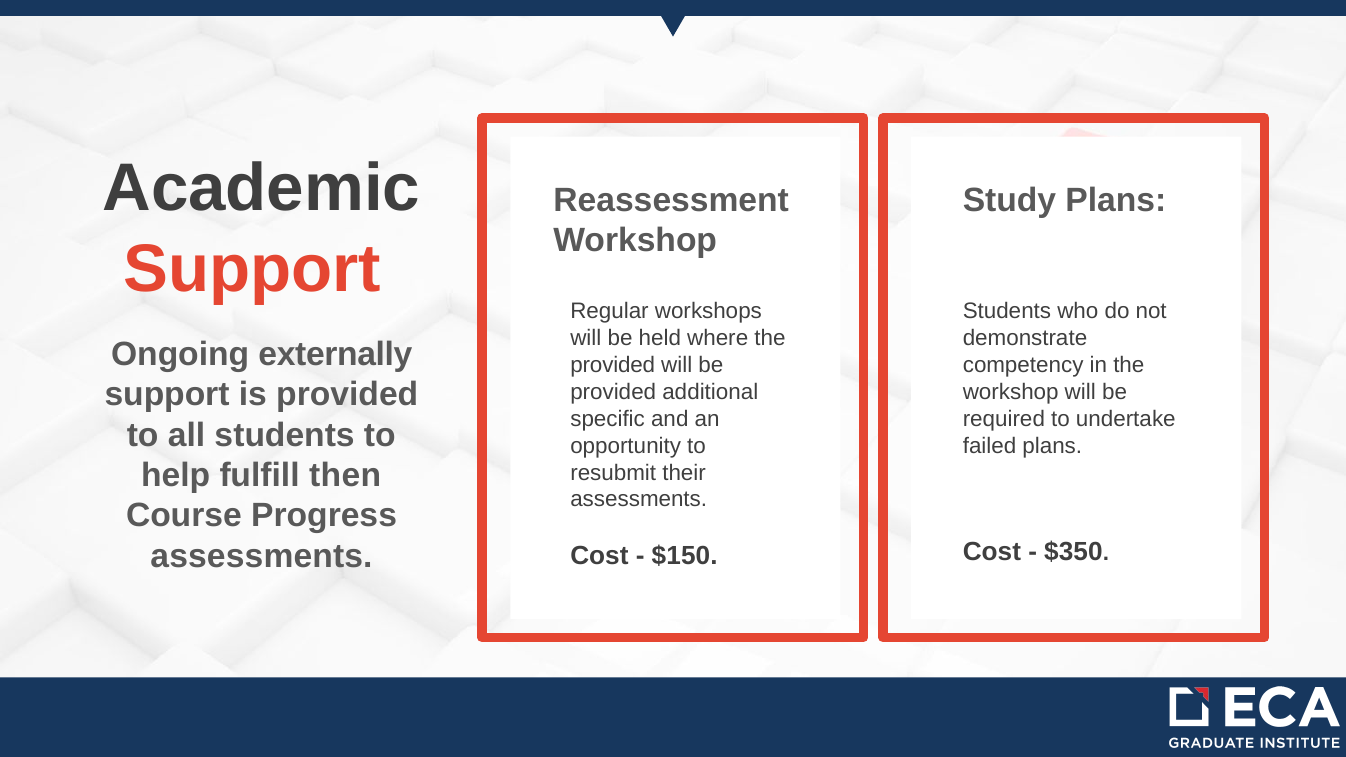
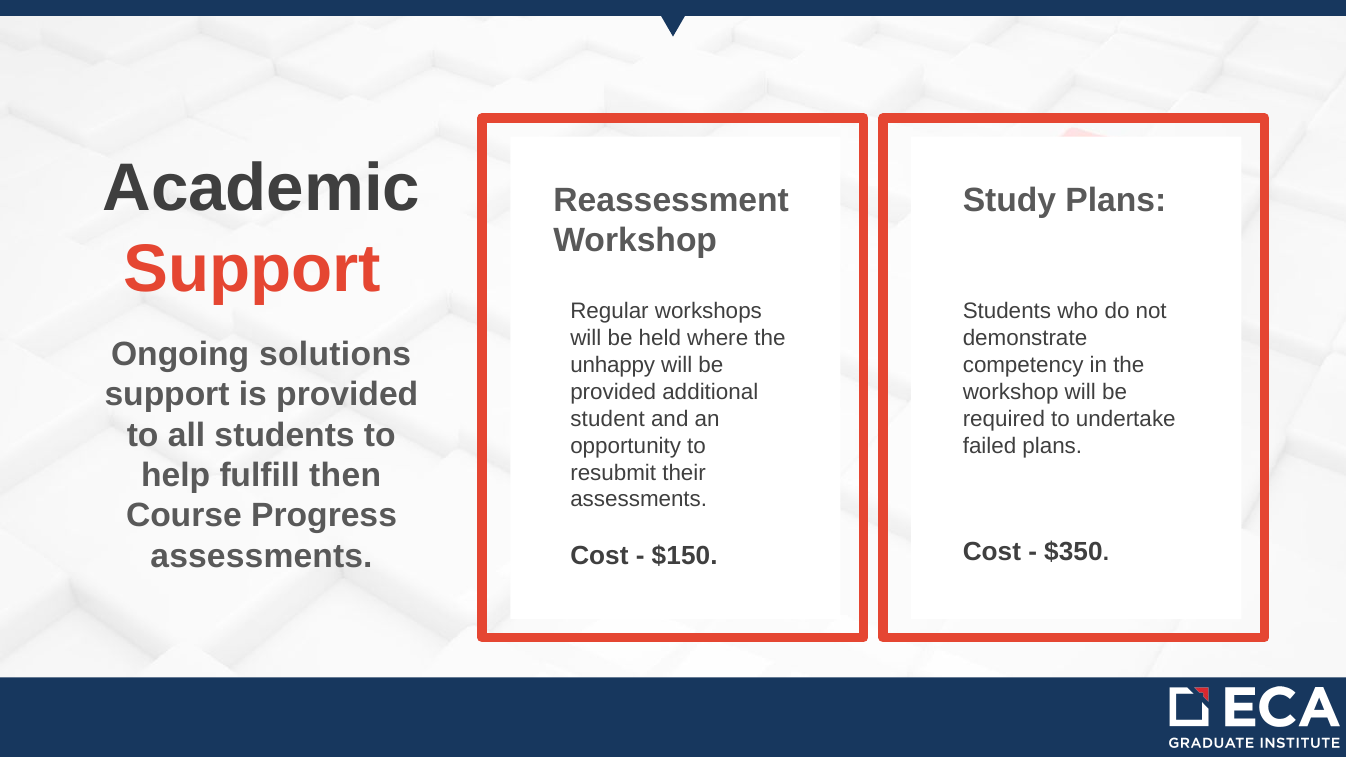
externally: externally -> solutions
provided at (613, 365): provided -> unhappy
specific: specific -> student
